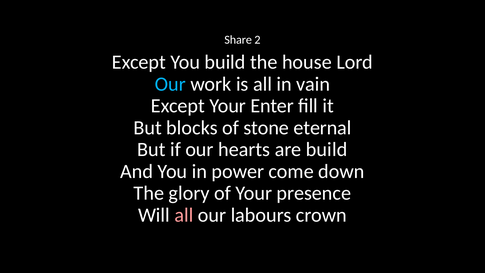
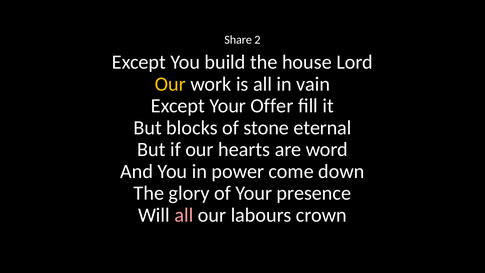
Our at (170, 84) colour: light blue -> yellow
Enter: Enter -> Offer
are build: build -> word
